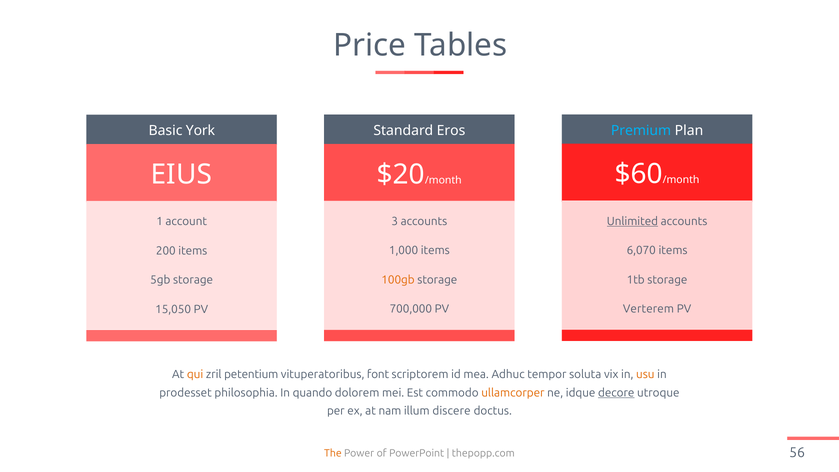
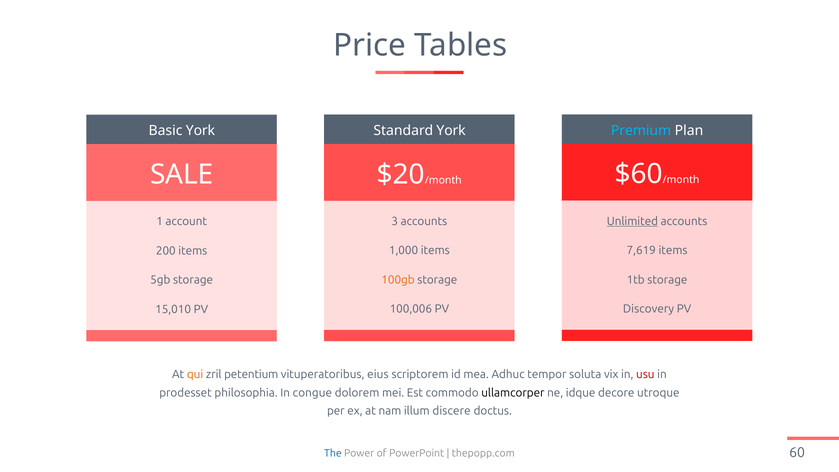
Standard Eros: Eros -> York
EIUS: EIUS -> SALE
6,070: 6,070 -> 7,619
Verterem: Verterem -> Discovery
700,000: 700,000 -> 100,006
15,050: 15,050 -> 15,010
font: font -> eius
usu colour: orange -> red
quando: quando -> congue
ullamcorper colour: orange -> black
decore underline: present -> none
The colour: orange -> blue
56: 56 -> 60
